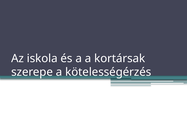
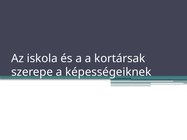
kötelességérzés: kötelességérzés -> képességeiknek
